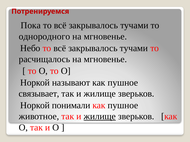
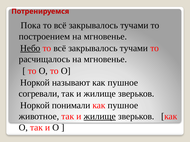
однородного: однородного -> построением
Небо underline: none -> present
связывает: связывает -> согревали
